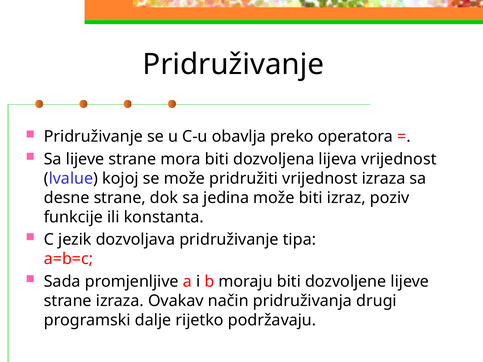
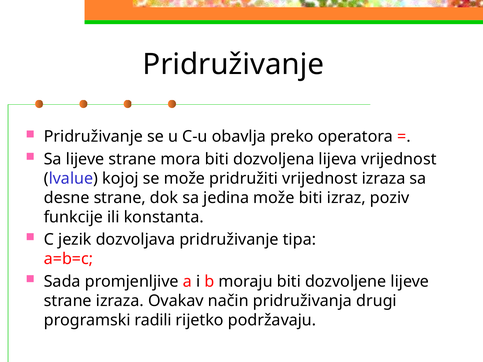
dalje: dalje -> radili
